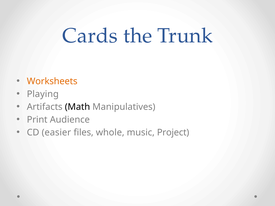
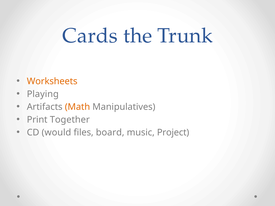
Math colour: black -> orange
Audience: Audience -> Together
easier: easier -> would
whole: whole -> board
